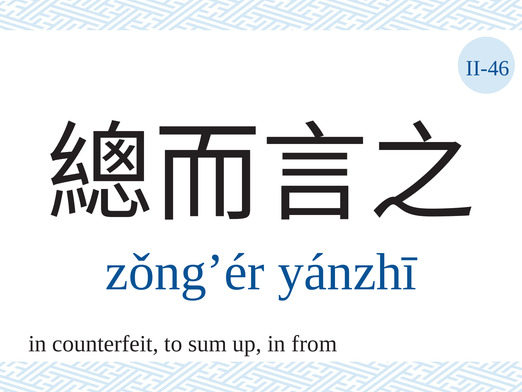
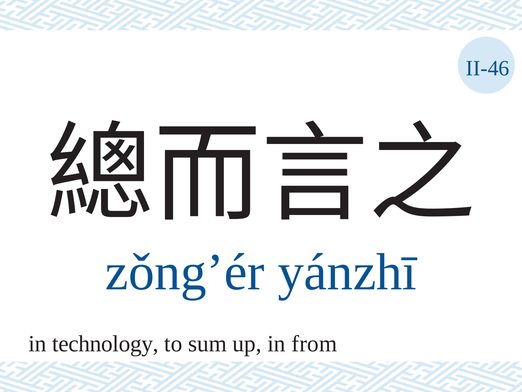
counterfeit: counterfeit -> technology
